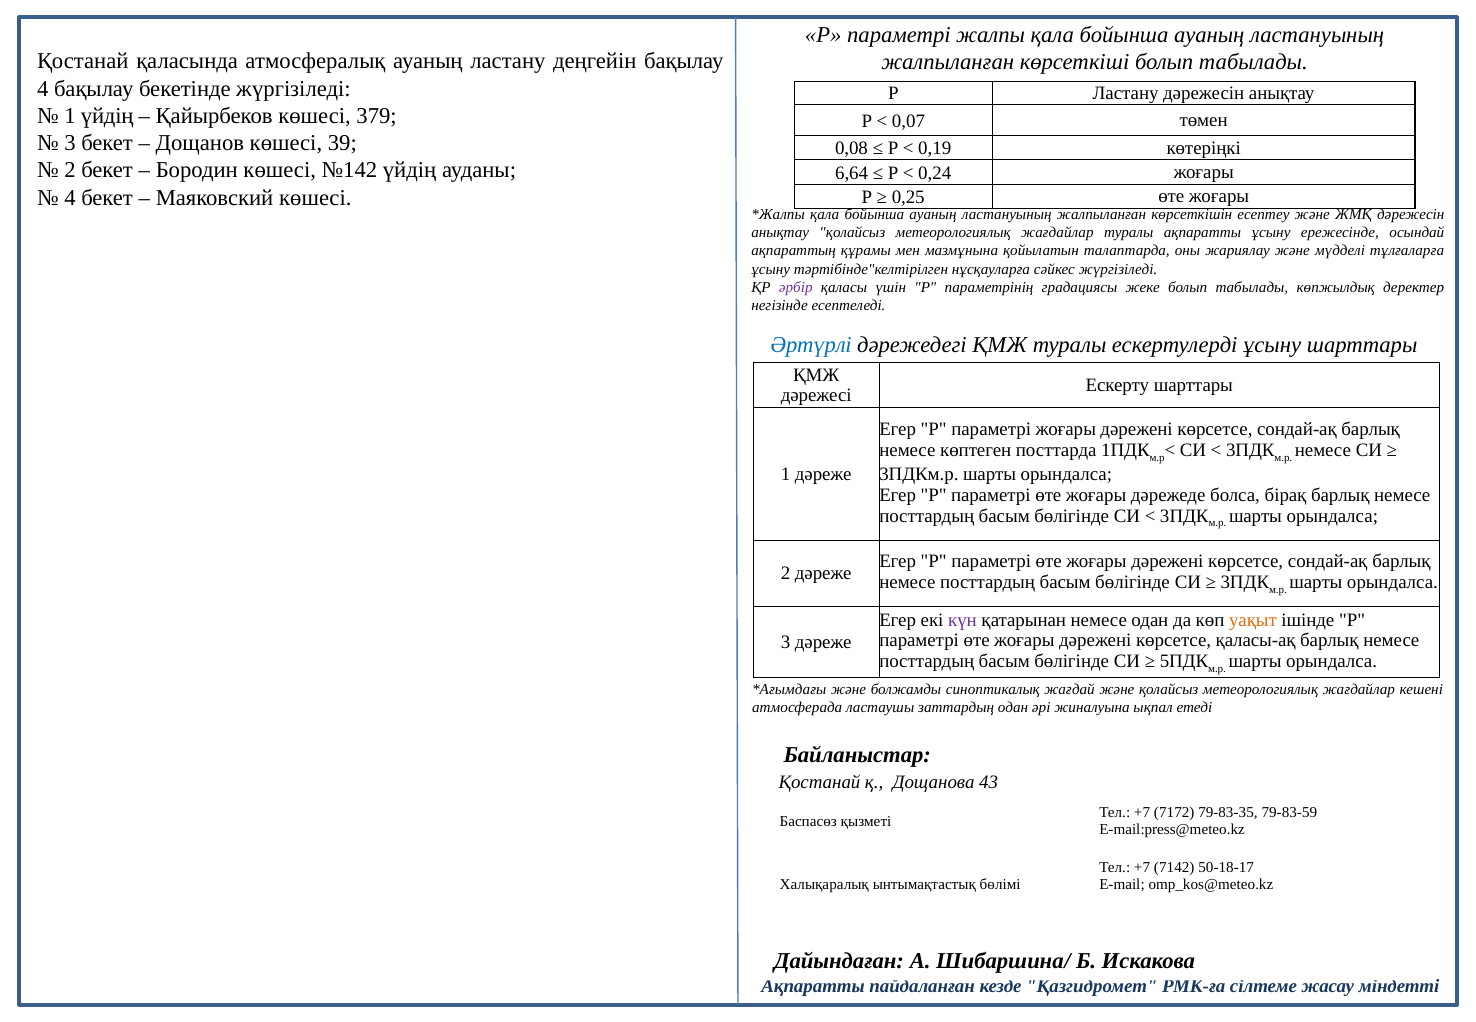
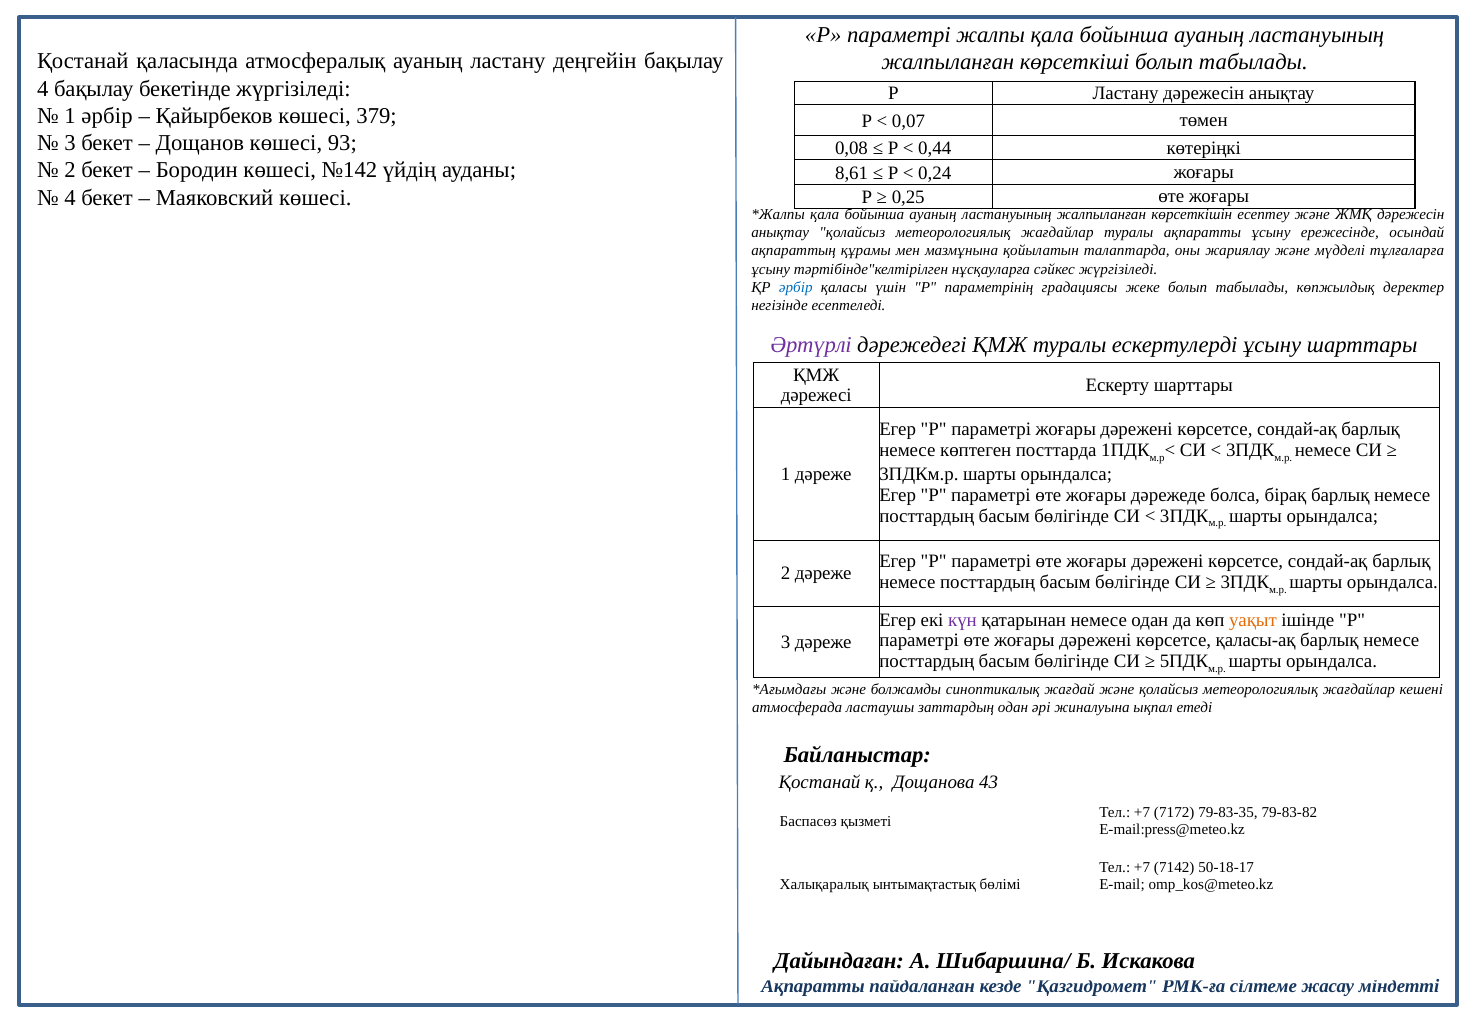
1 үйдің: үйдің -> әрбір
39: 39 -> 93
0,19: 0,19 -> 0,44
6,64: 6,64 -> 8,61
әрбір at (796, 287) colour: purple -> blue
Әртүрлі colour: blue -> purple
79-83-59: 79-83-59 -> 79-83-82
